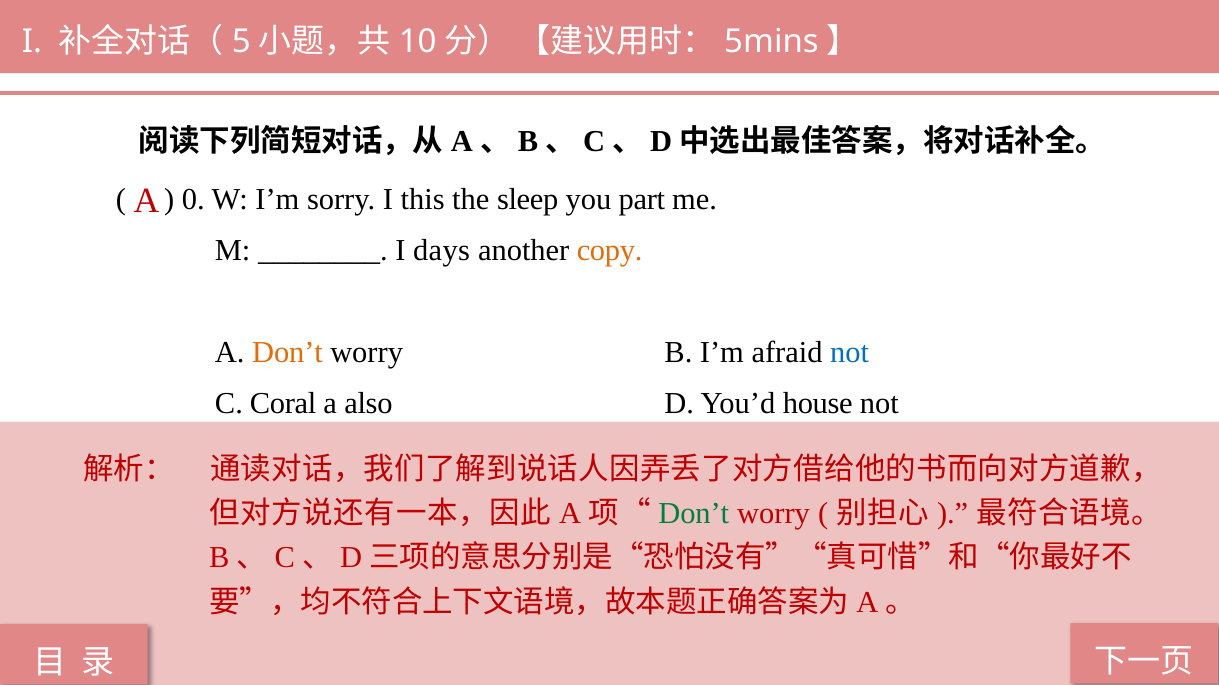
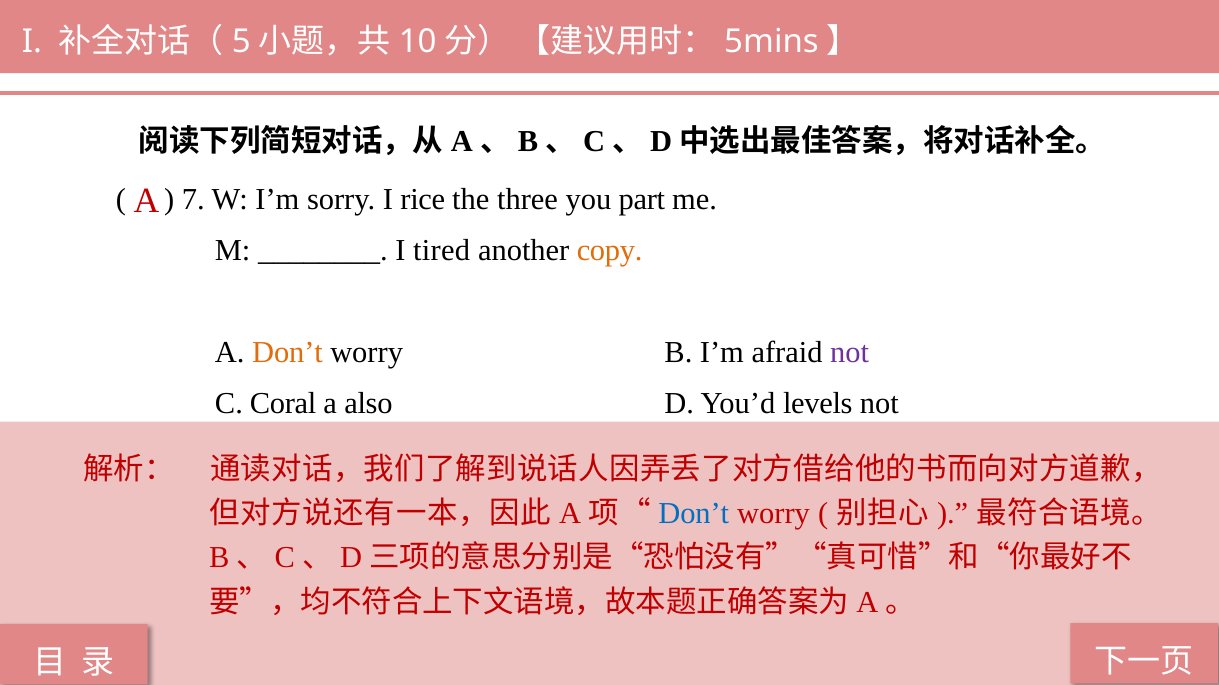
0: 0 -> 7
this: this -> rice
sleep: sleep -> three
days: days -> tired
not at (850, 353) colour: blue -> purple
house: house -> levels
Don’t at (694, 514) colour: green -> blue
